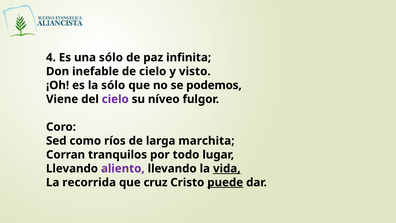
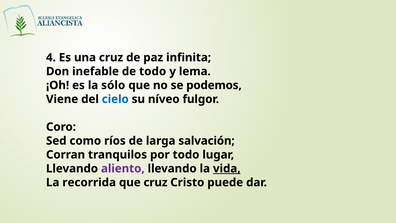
una sólo: sólo -> cruz
de cielo: cielo -> todo
visto: visto -> lema
cielo at (115, 99) colour: purple -> blue
marchita: marchita -> salvación
puede underline: present -> none
